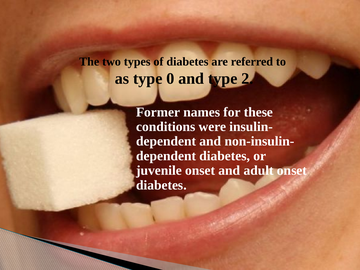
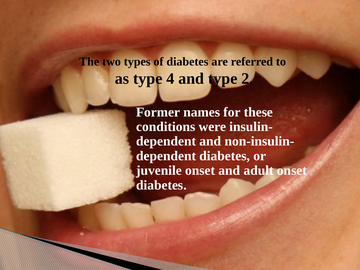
0: 0 -> 4
